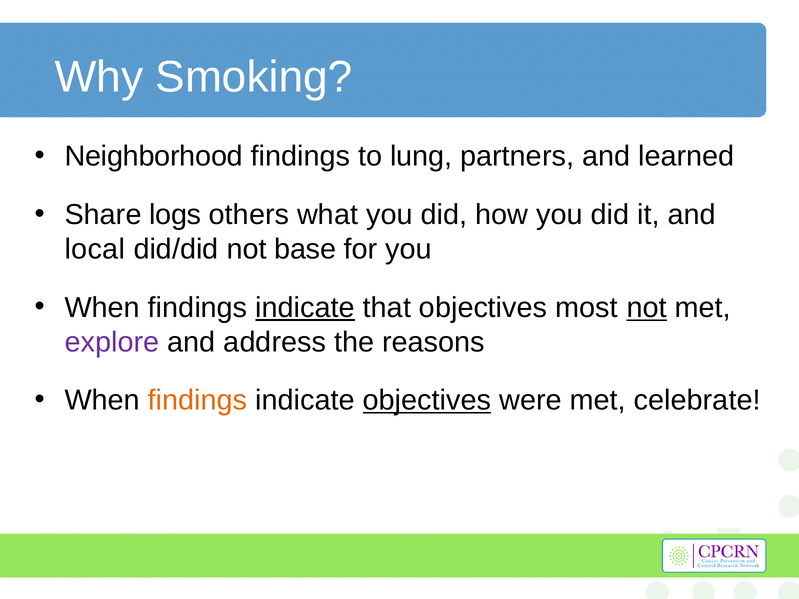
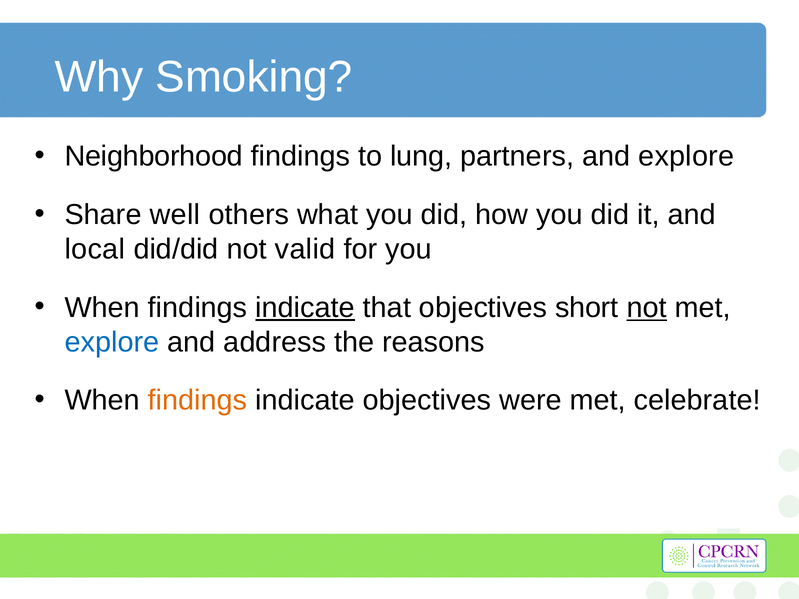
and learned: learned -> explore
logs: logs -> well
base: base -> valid
most: most -> short
explore at (112, 342) colour: purple -> blue
objectives at (427, 401) underline: present -> none
